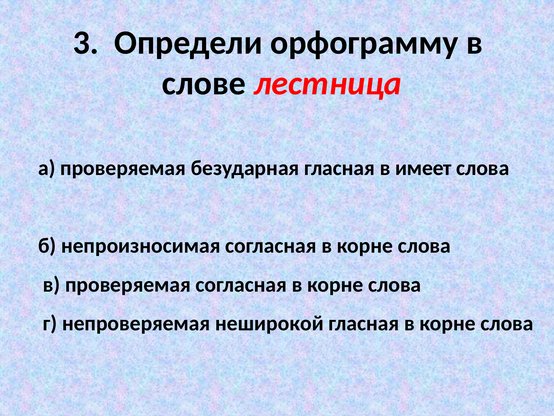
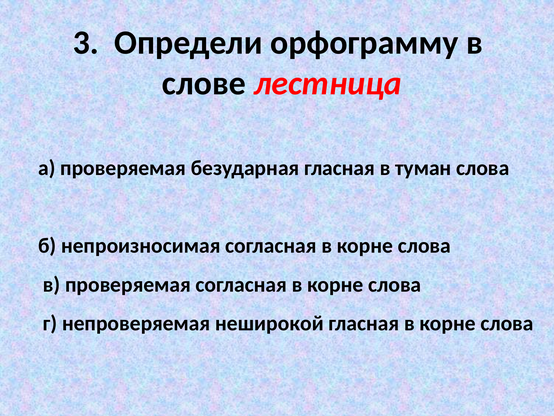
имеет: имеет -> туман
